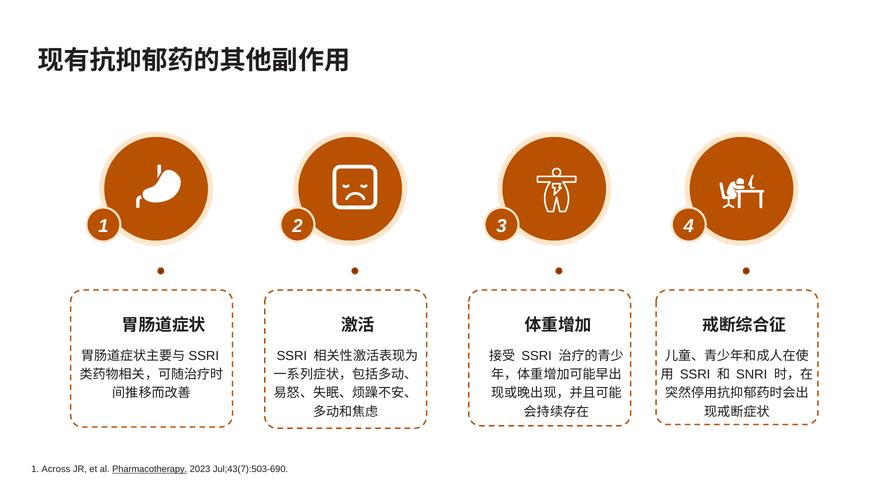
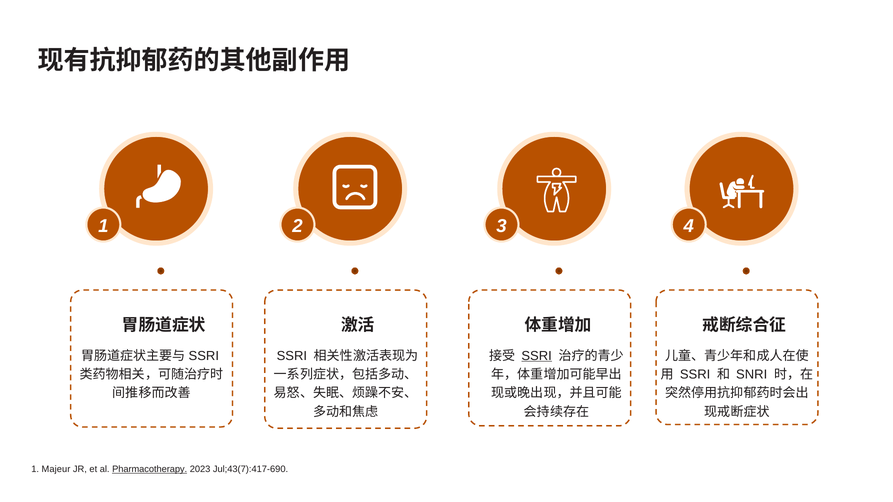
SSRI at (537, 356) underline: none -> present
Across: Across -> Majeur
Jul;43(7):503-690: Jul;43(7):503-690 -> Jul;43(7):417-690
